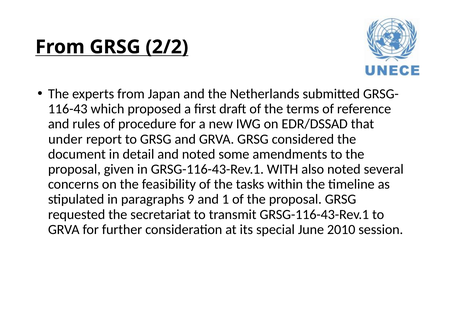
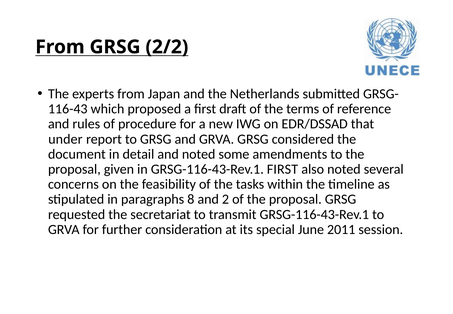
GRSG-116-43-Rev.1 WITH: WITH -> FIRST
9: 9 -> 8
1: 1 -> 2
2010: 2010 -> 2011
